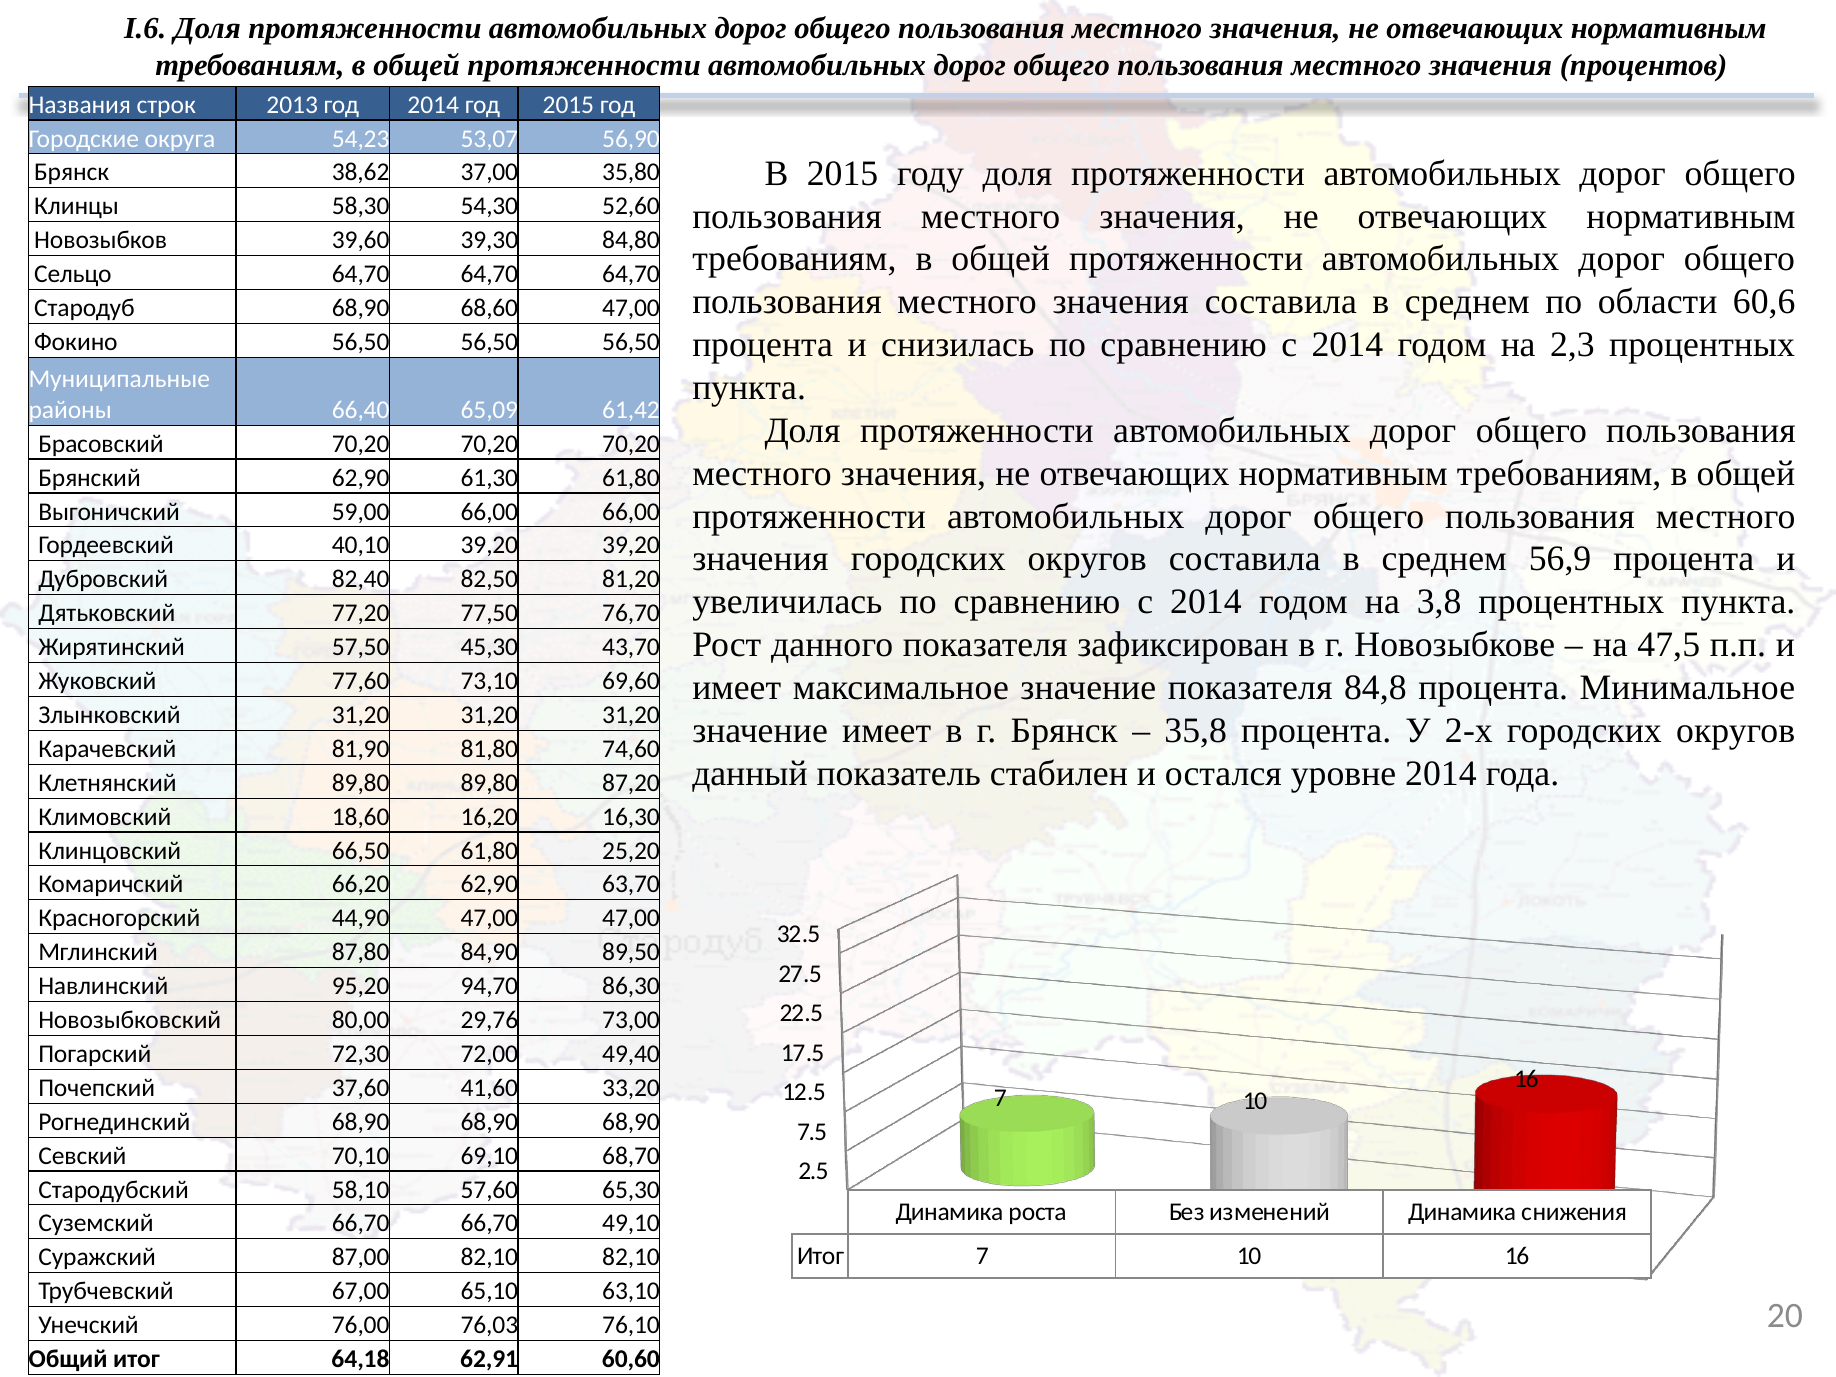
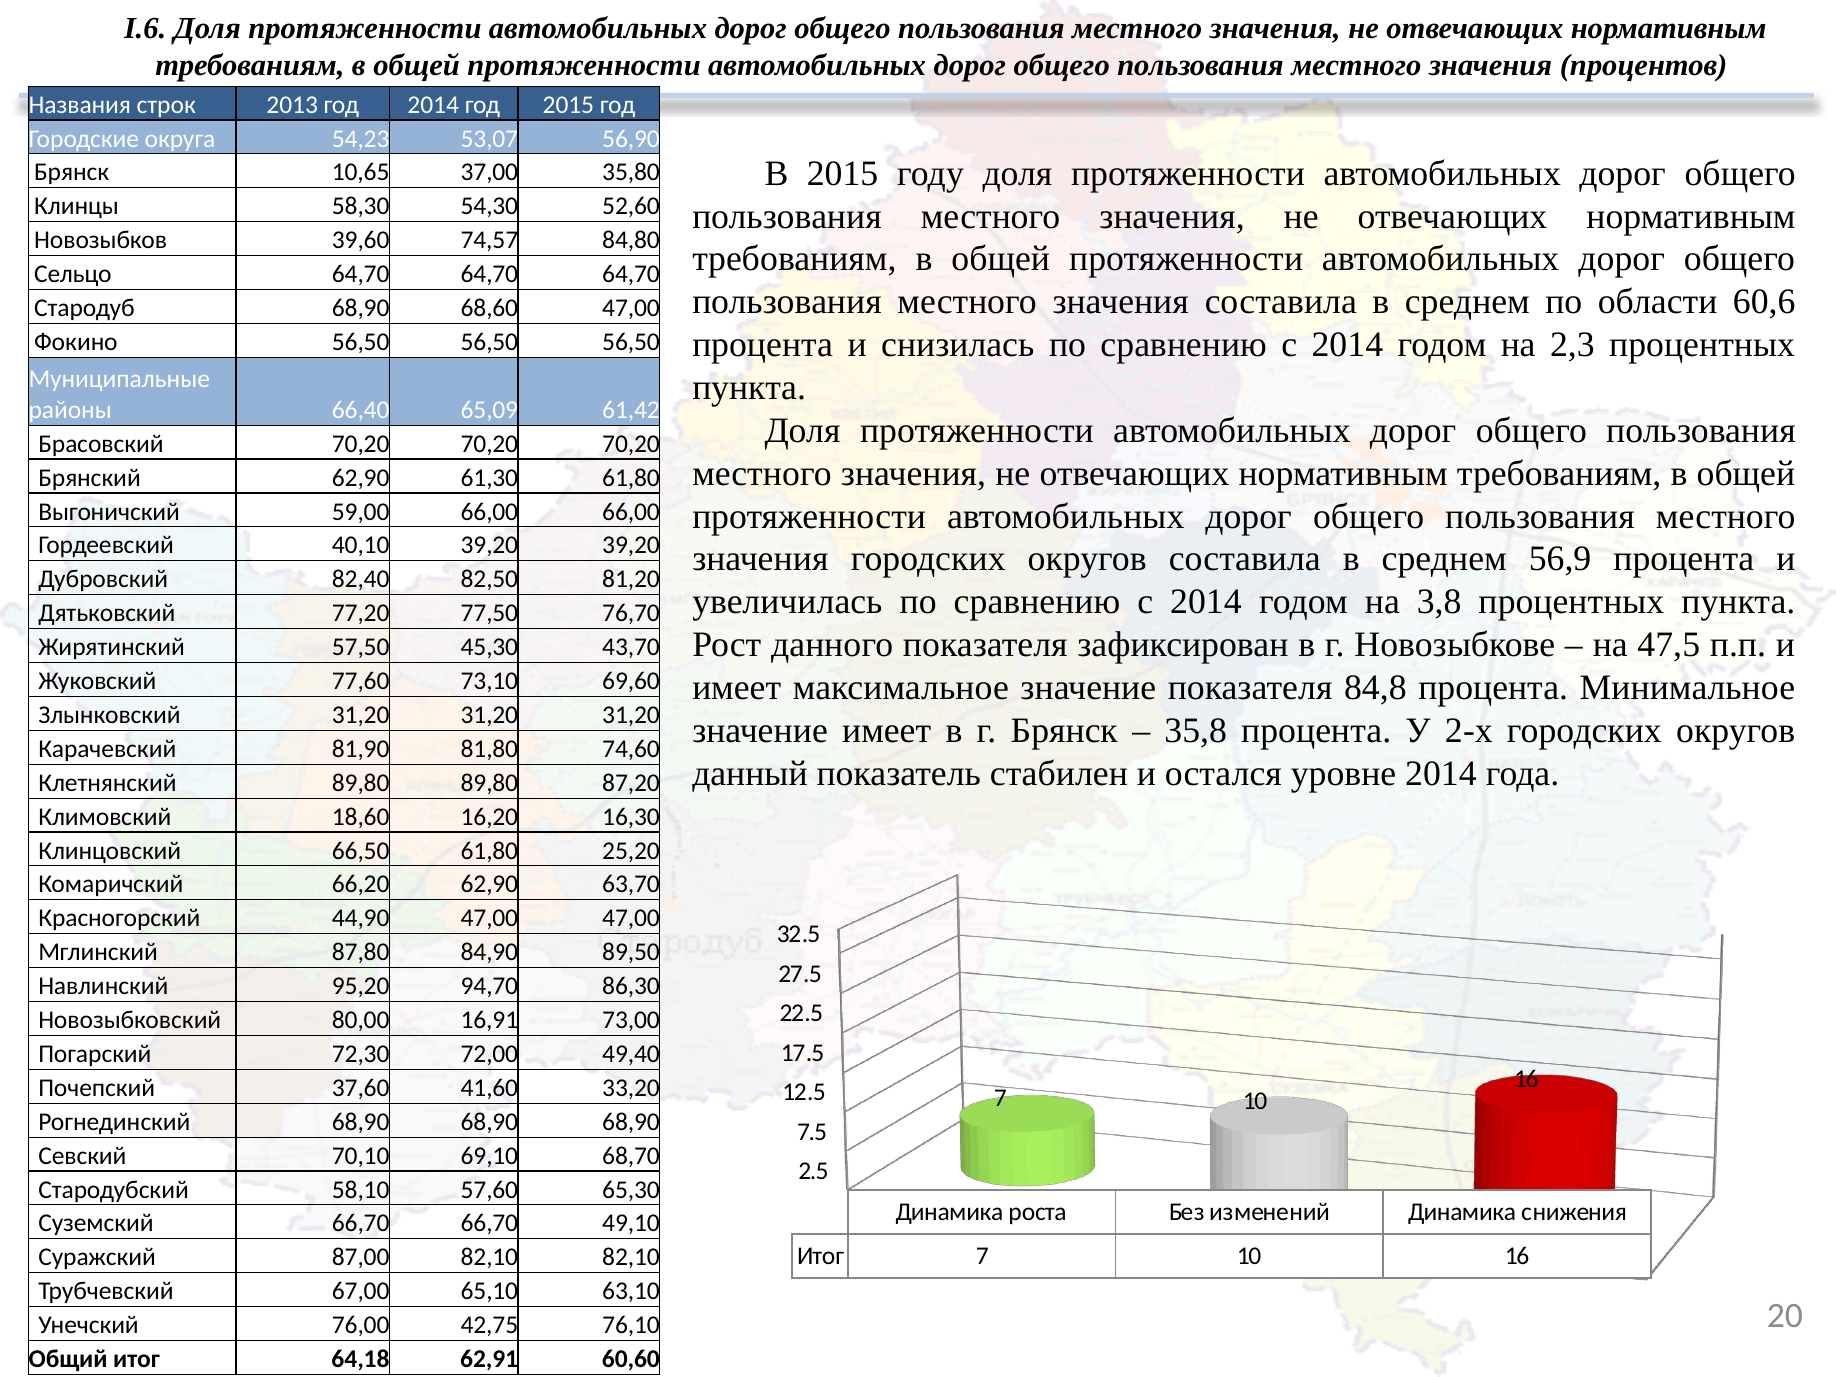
38,62: 38,62 -> 10,65
39,30: 39,30 -> 74,57
29,76: 29,76 -> 16,91
76,03: 76,03 -> 42,75
